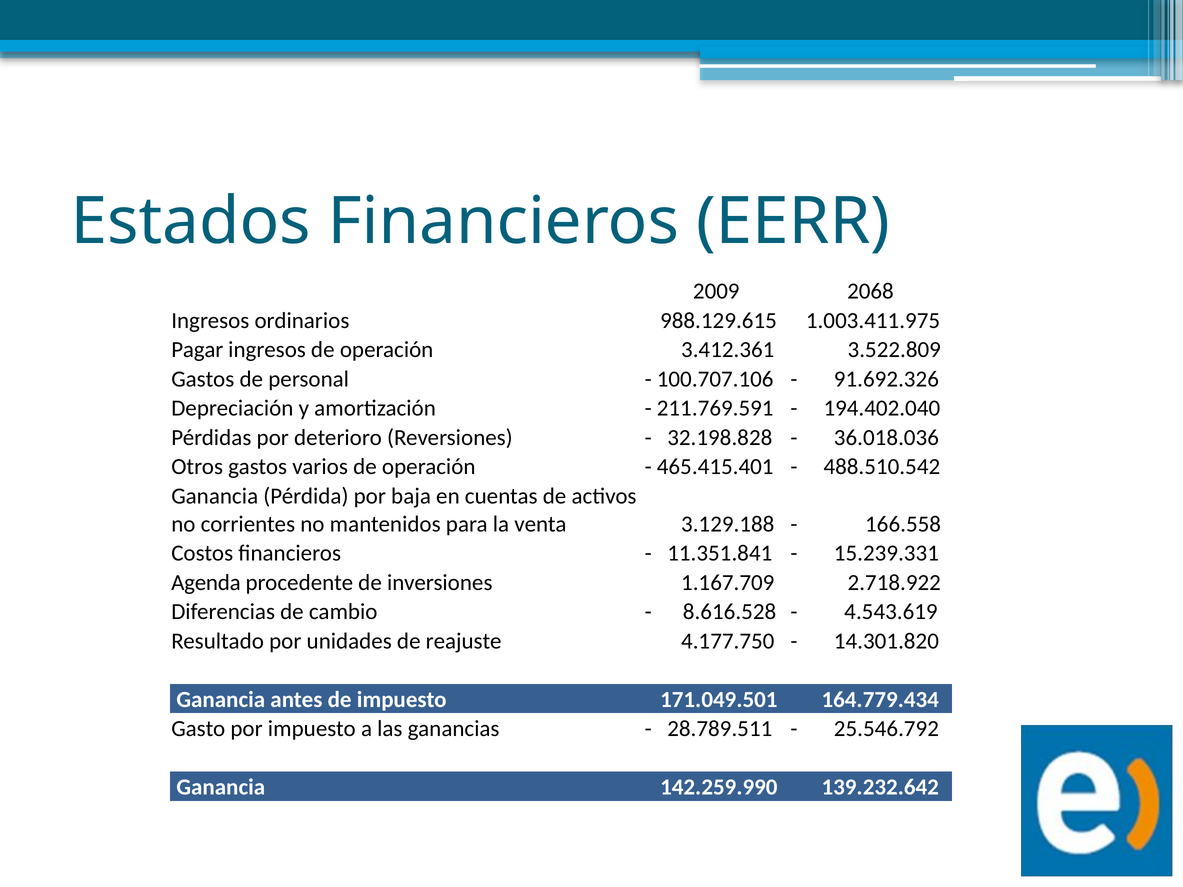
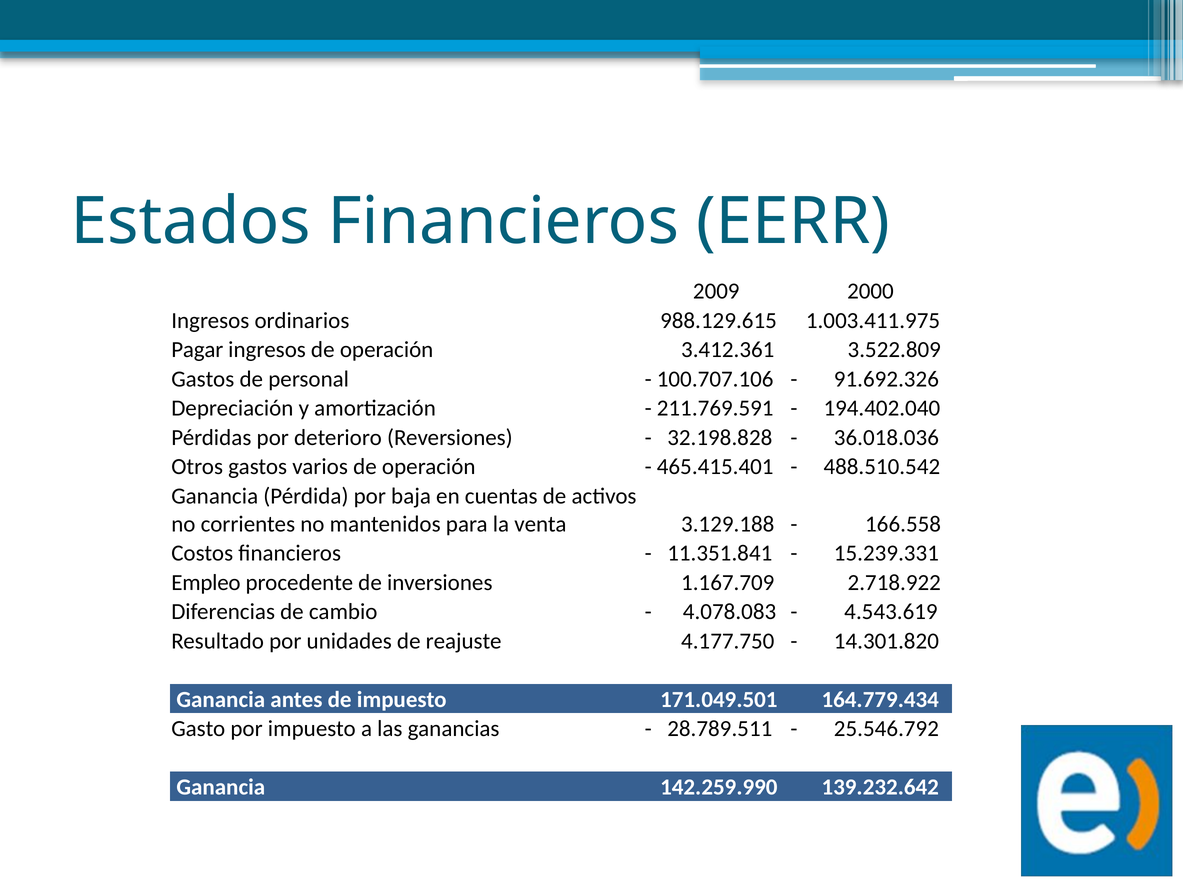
2068: 2068 -> 2000
Agenda: Agenda -> Empleo
8.616.528: 8.616.528 -> 4.078.083
